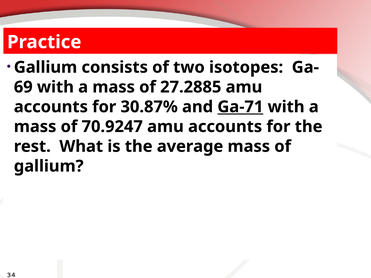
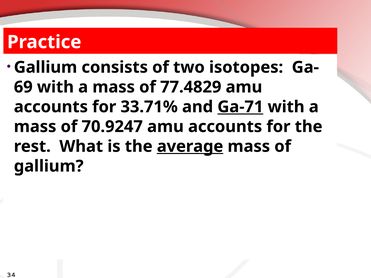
27.2885: 27.2885 -> 77.4829
30.87%: 30.87% -> 33.71%
average underline: none -> present
